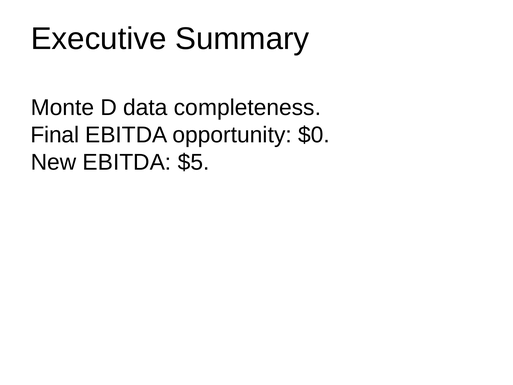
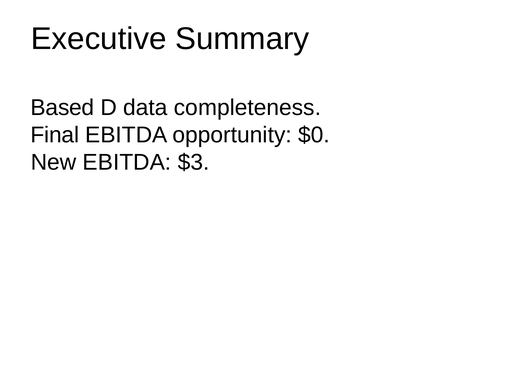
Monte: Monte -> Based
$5: $5 -> $3
